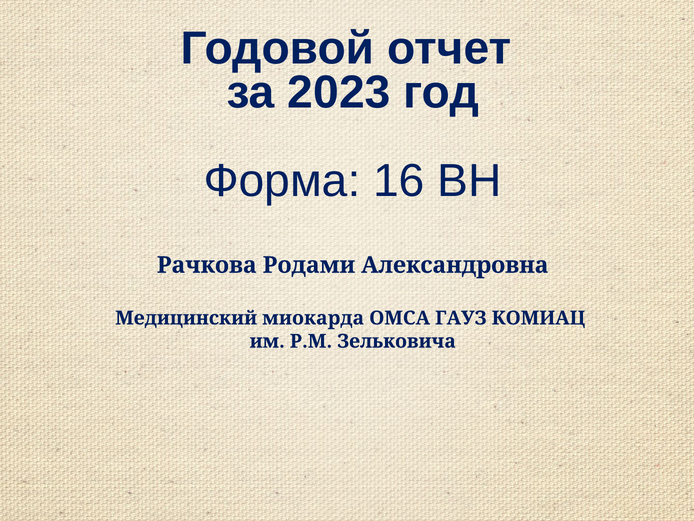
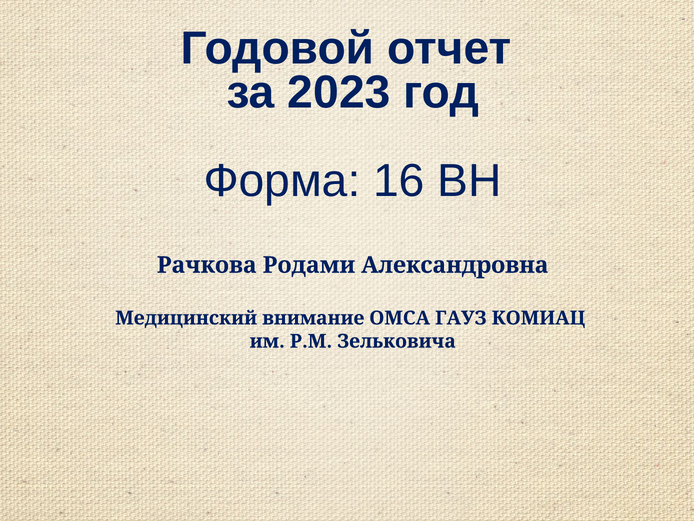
миокарда: миокарда -> внимание
